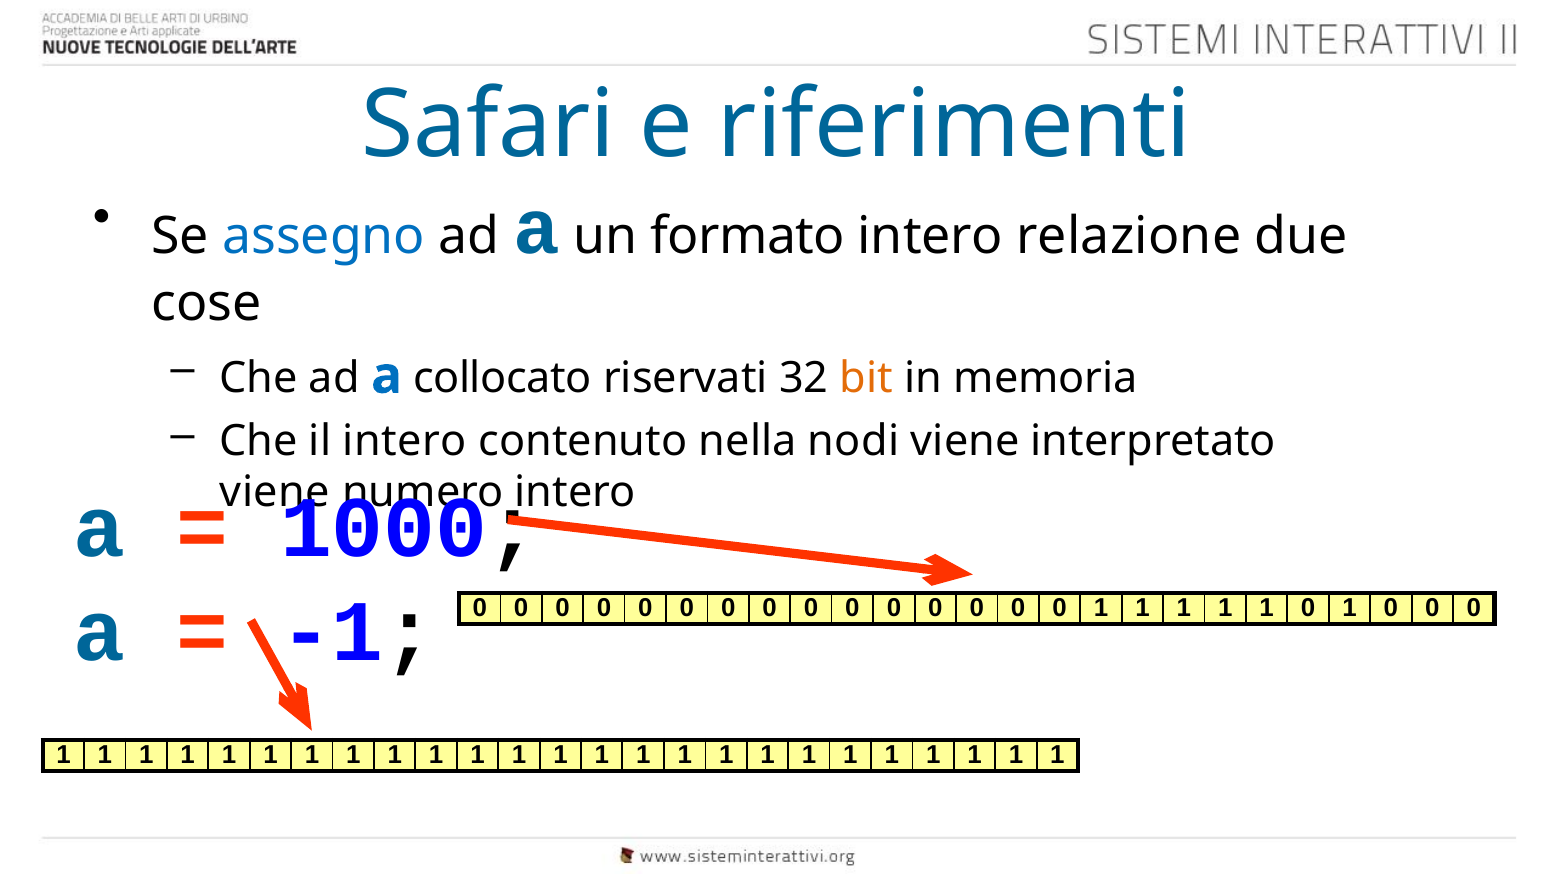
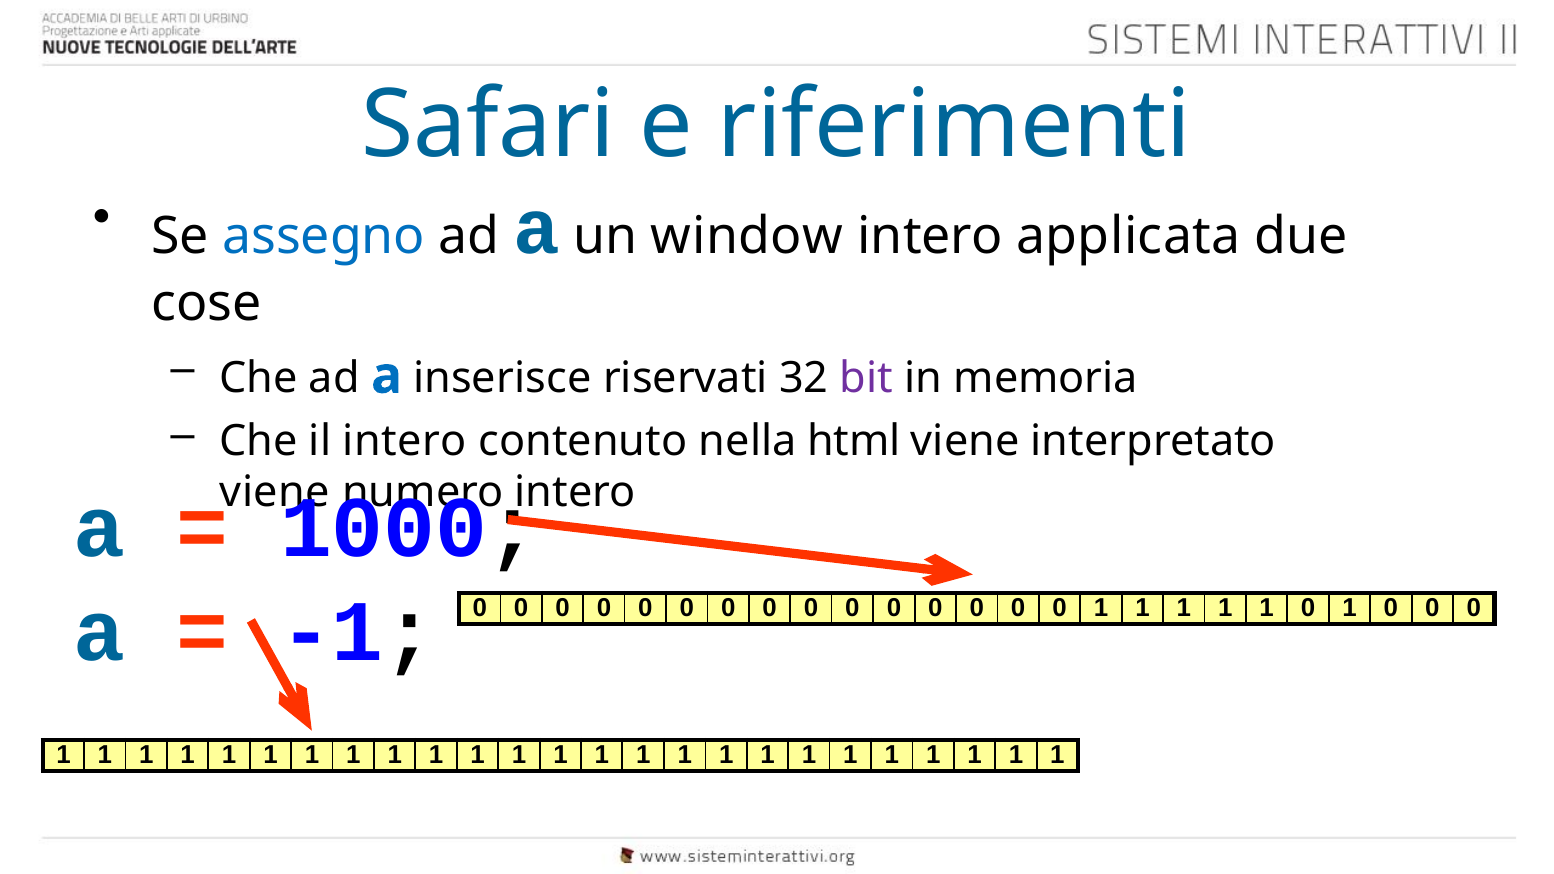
formato: formato -> window
relazione: relazione -> applicata
collocato: collocato -> inserisce
bit colour: orange -> purple
nodi: nodi -> html
